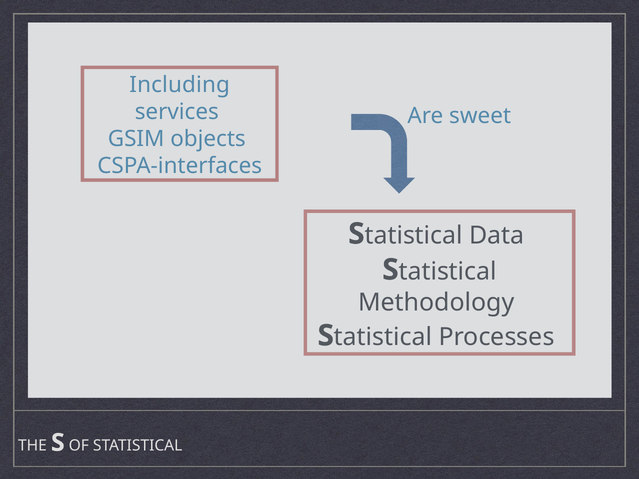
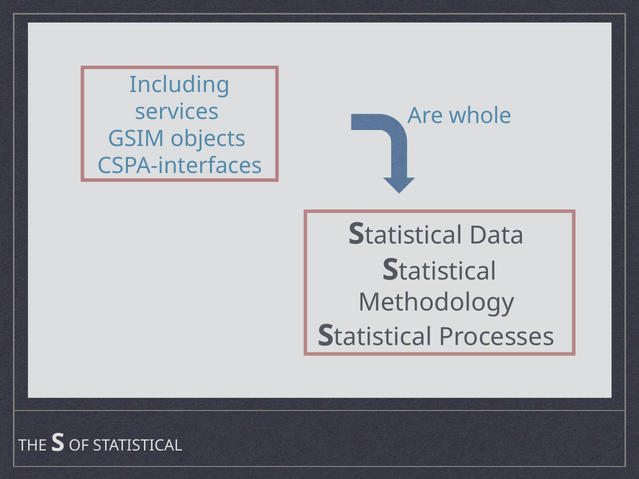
sweet: sweet -> whole
